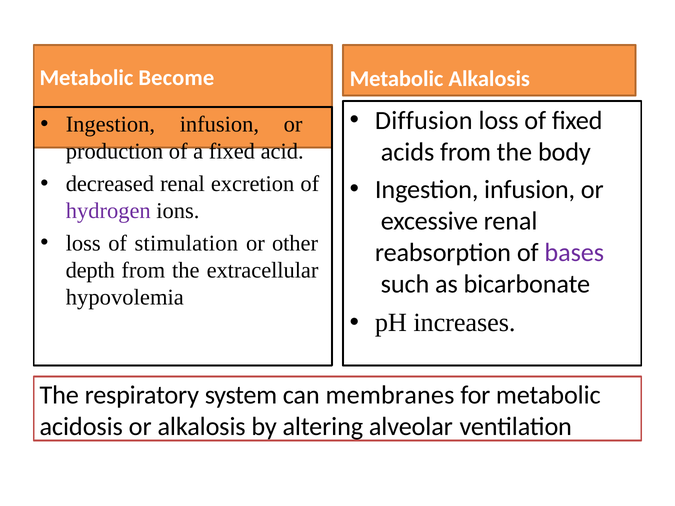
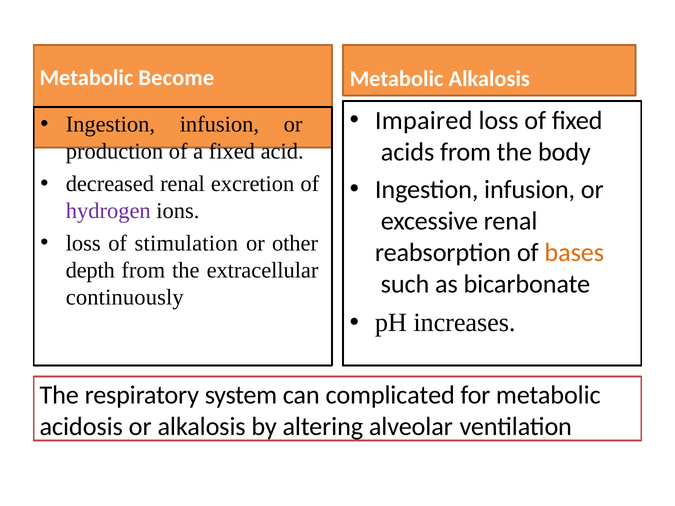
Diffusion: Diffusion -> Impaired
bases colour: purple -> orange
hypovolemia: hypovolemia -> continuously
membranes: membranes -> complicated
